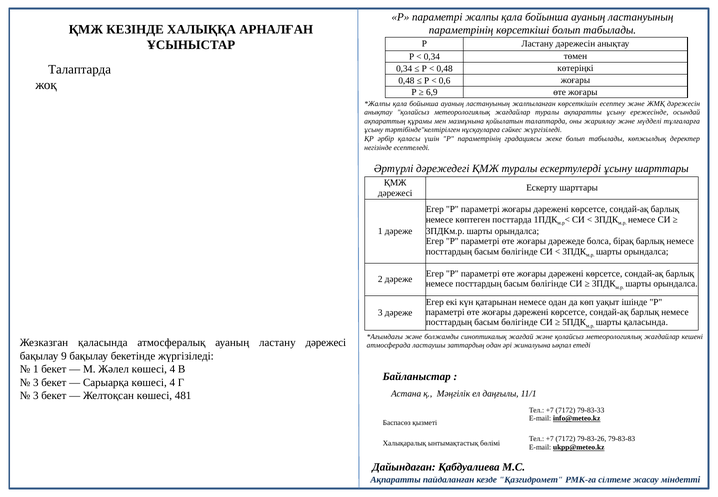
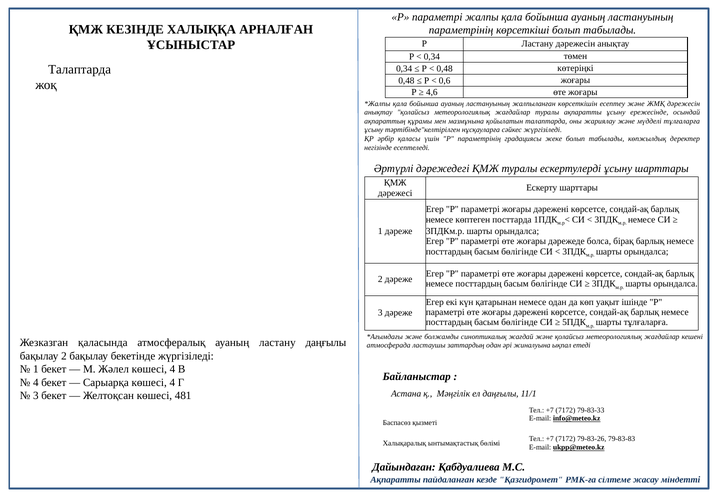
6,9: 6,9 -> 4,6
шарты қаласында: қаласында -> тұлғаларға
ластану дәрежесі: дәрежесі -> даңғылы
бақылау 9: 9 -> 2
3 at (36, 382): 3 -> 4
